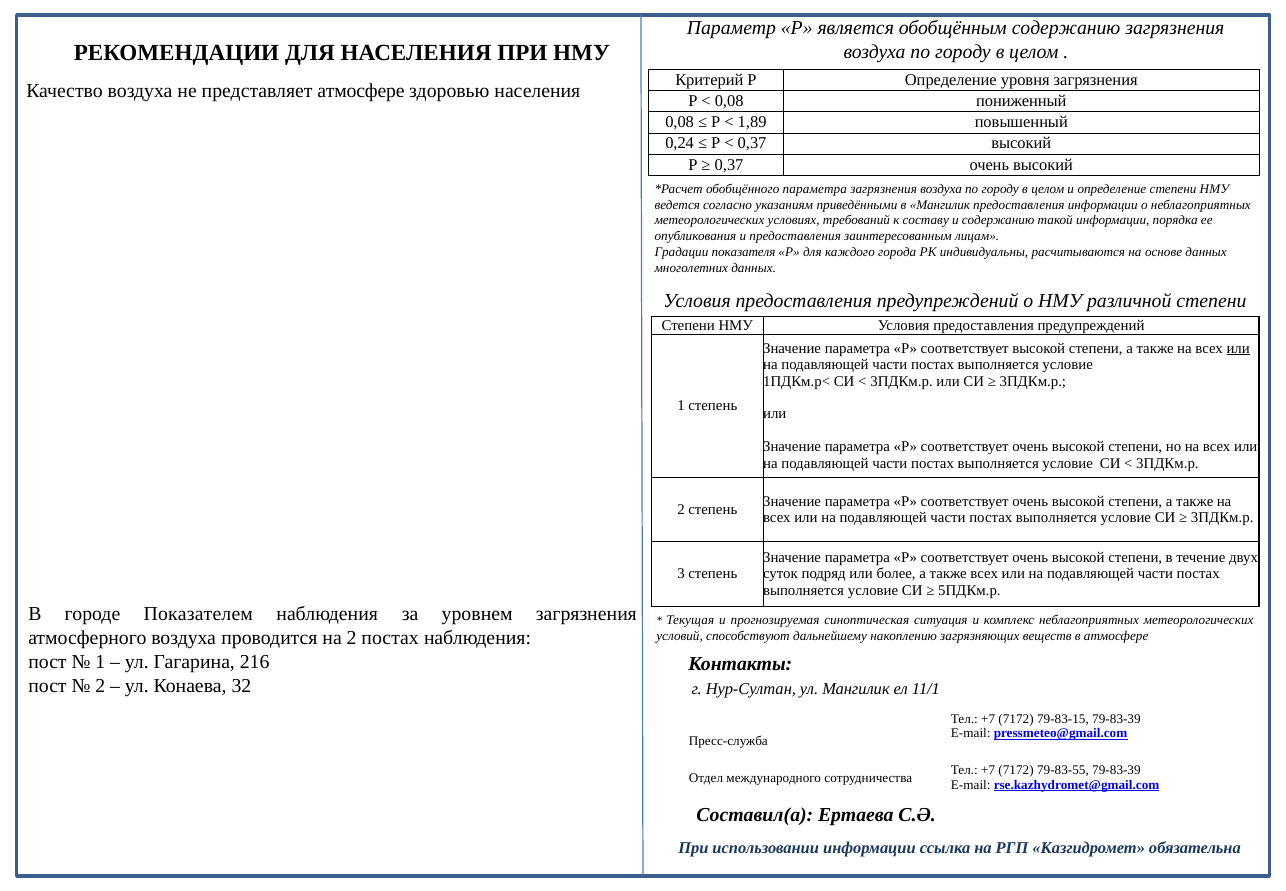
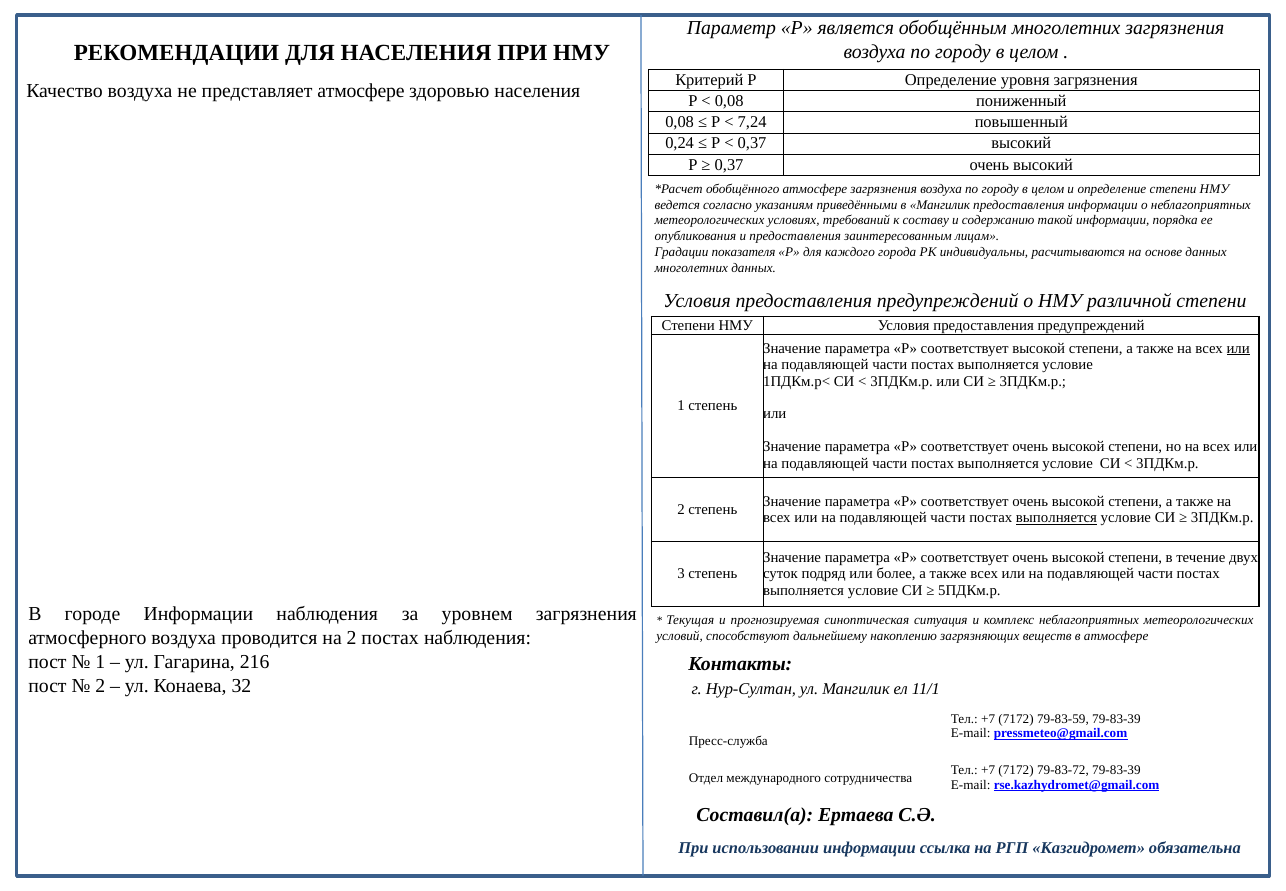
обобщённым содержанию: содержанию -> многолетних
1,89: 1,89 -> 7,24
обобщённого параметра: параметра -> атмосфере
выполняется at (1056, 517) underline: none -> present
городе Показателем: Показателем -> Информации
79-83-15: 79-83-15 -> 79-83-59
79-83-55: 79-83-55 -> 79-83-72
